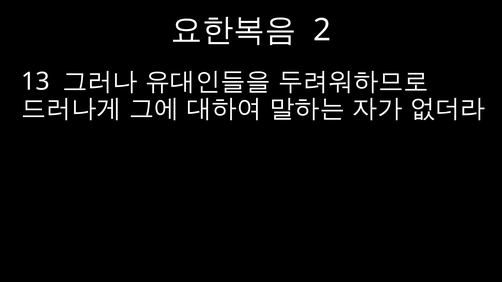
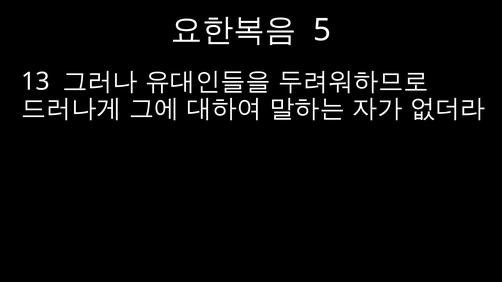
2: 2 -> 5
